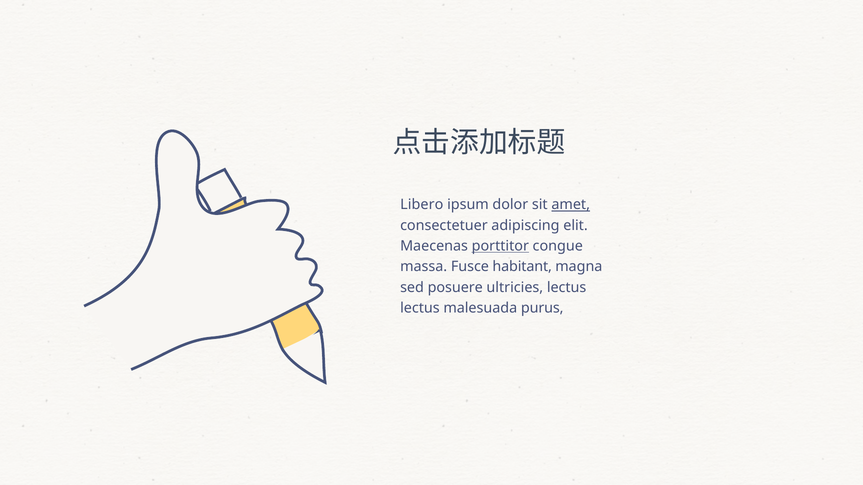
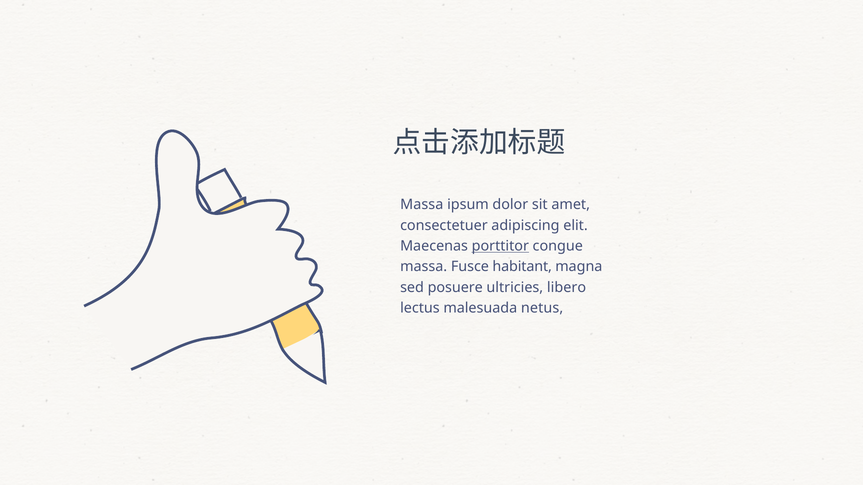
Libero at (422, 205): Libero -> Massa
amet underline: present -> none
ultricies lectus: lectus -> libero
purus: purus -> netus
